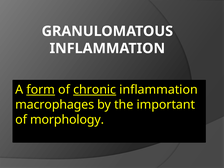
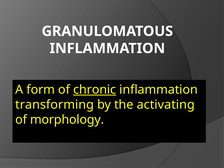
form underline: present -> none
macrophages: macrophages -> transforming
important: important -> activating
